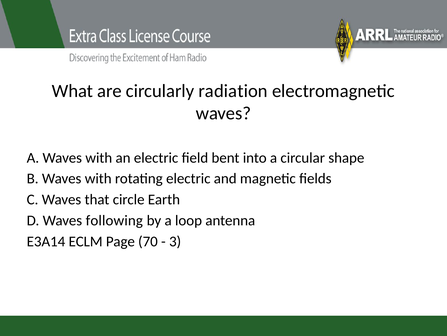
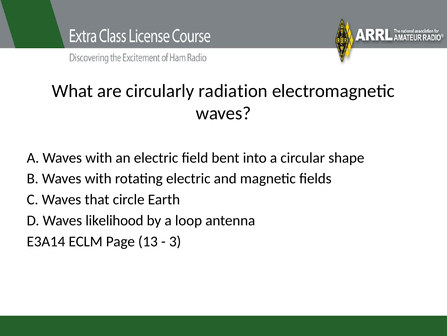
following: following -> likelihood
70: 70 -> 13
